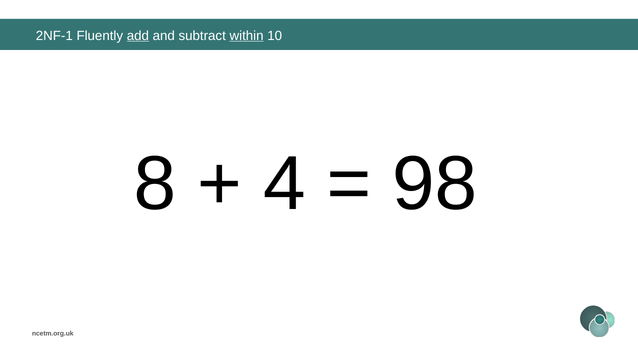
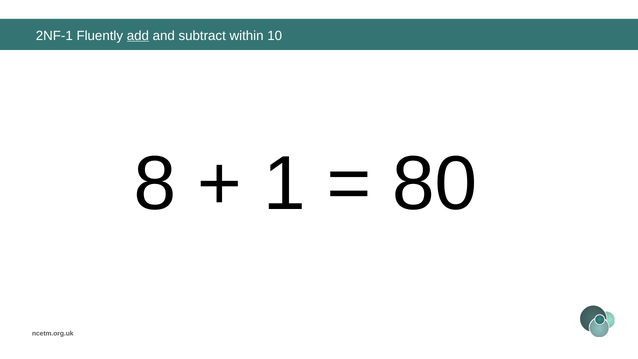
within underline: present -> none
4: 4 -> 1
98: 98 -> 80
